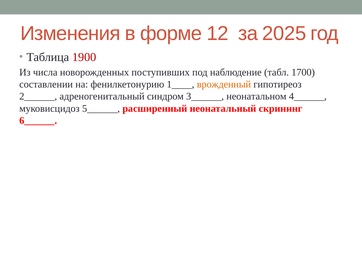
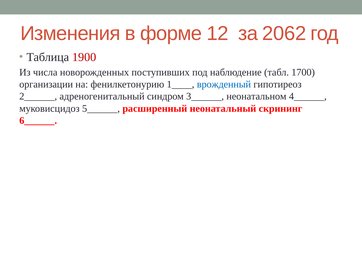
2025: 2025 -> 2062
составлении: составлении -> организации
врожденный colour: orange -> blue
